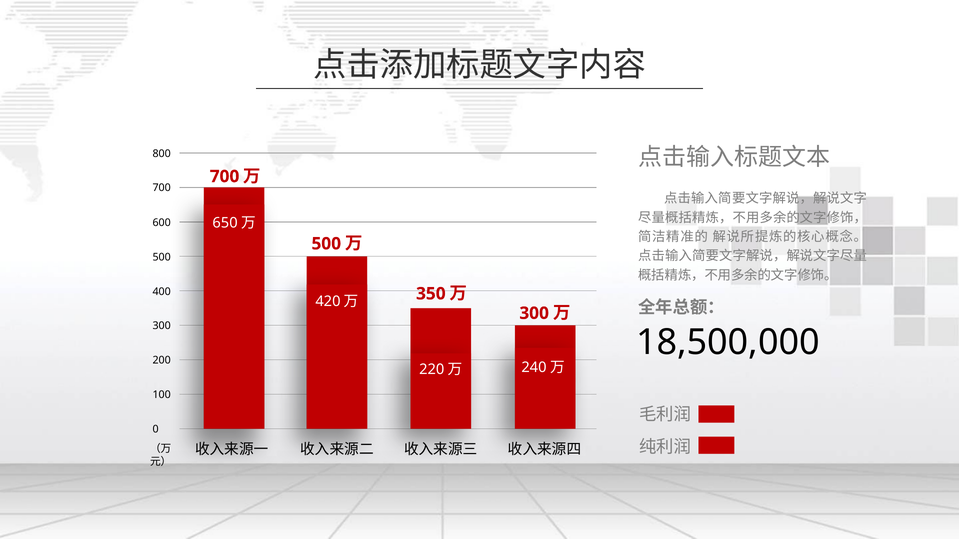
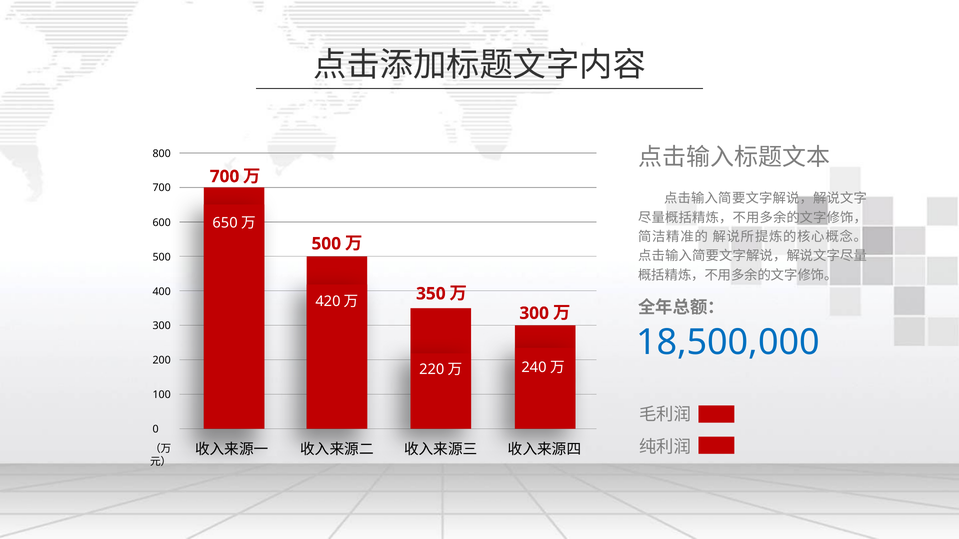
18,500,000 colour: black -> blue
